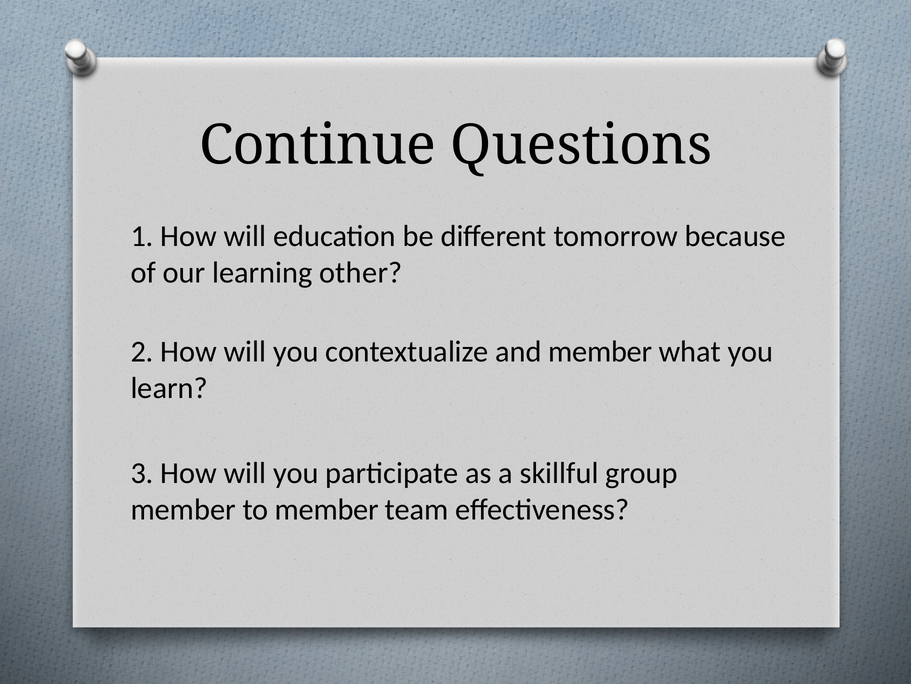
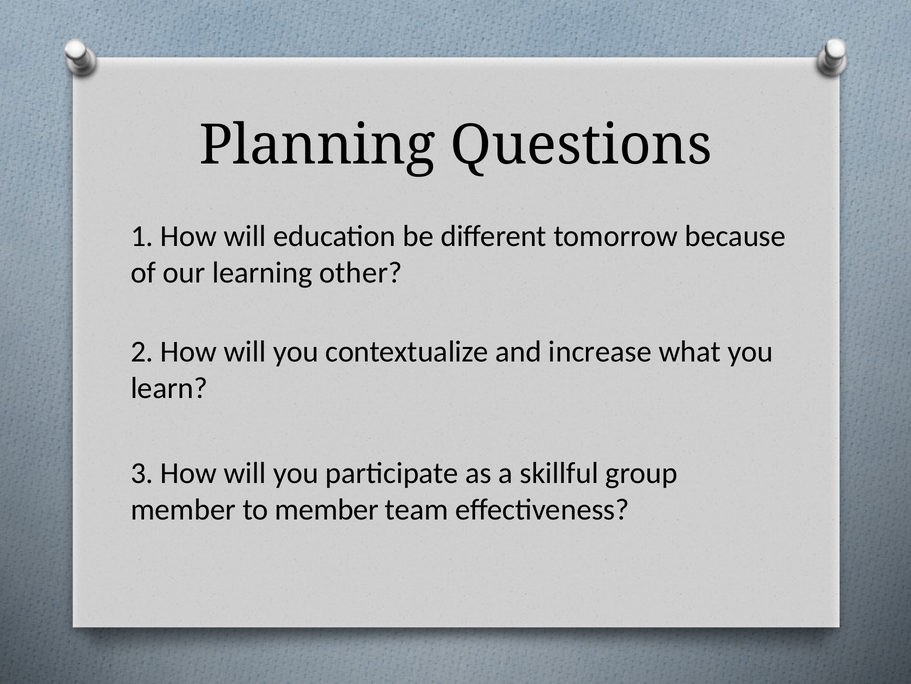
Continue: Continue -> Planning
and member: member -> increase
